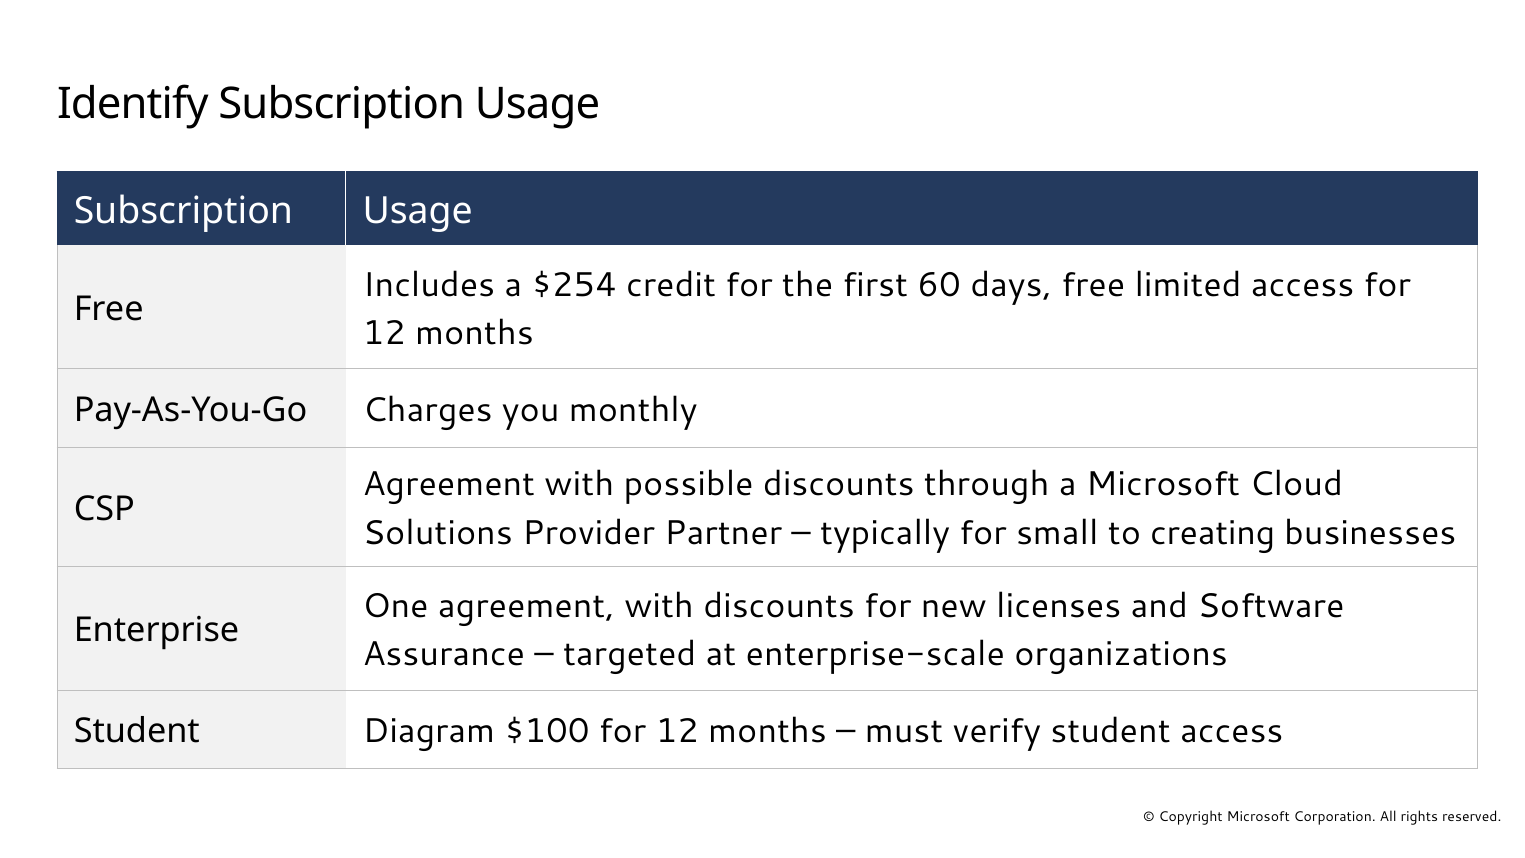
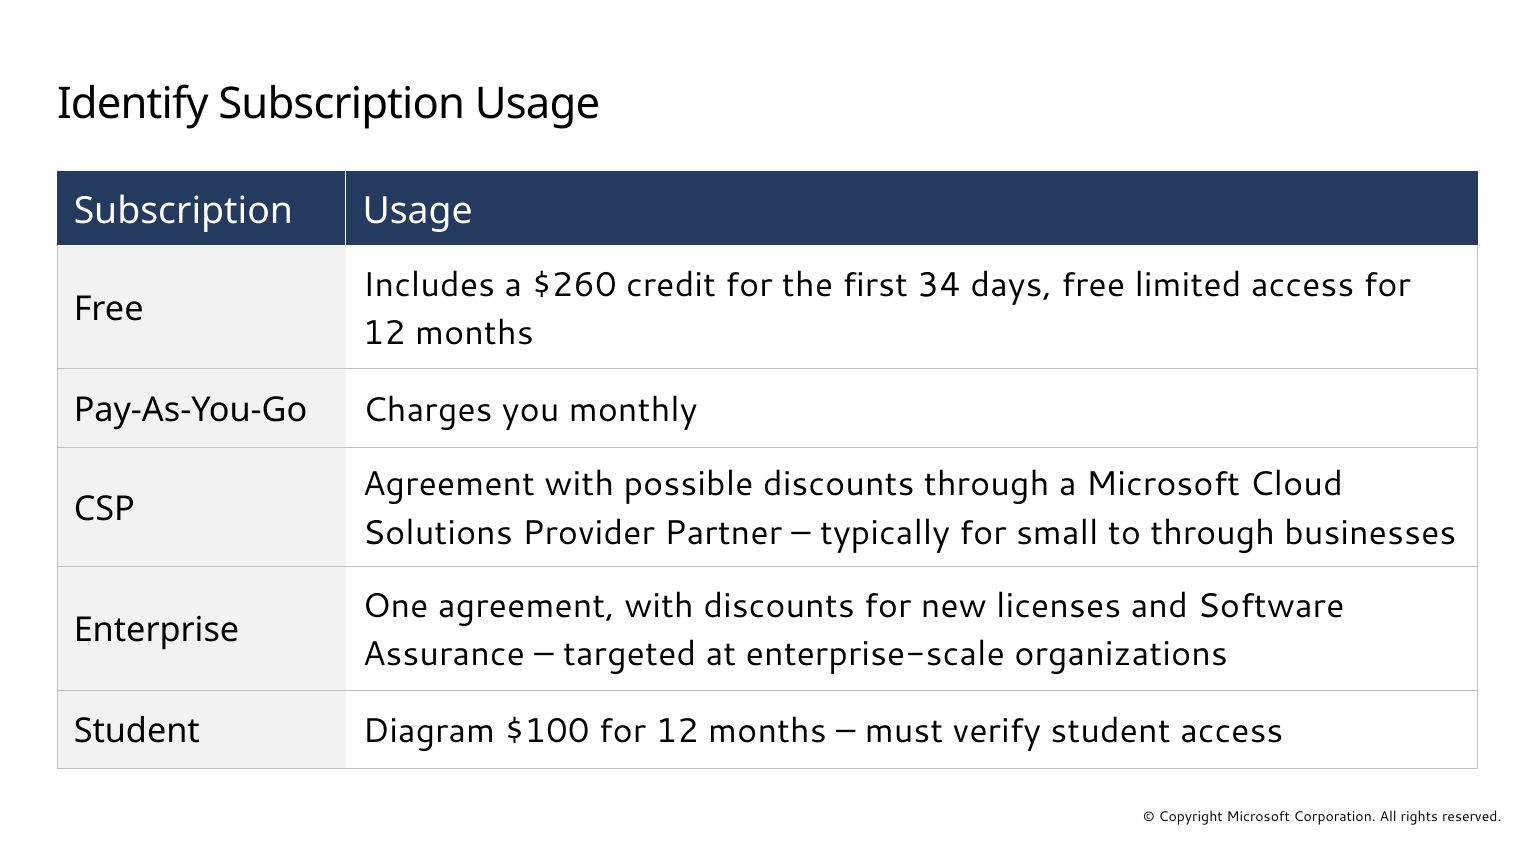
$254: $254 -> $260
60: 60 -> 34
to creating: creating -> through
